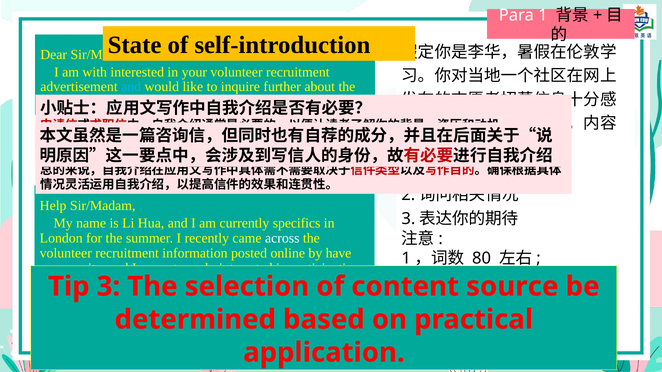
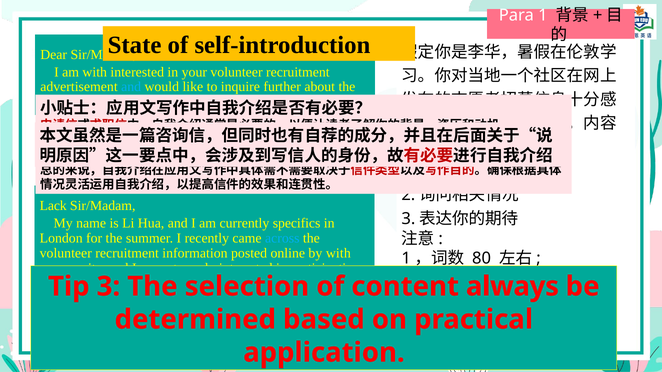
Help: Help -> Lack
across colour: white -> light blue
by have: have -> with
source: source -> always
